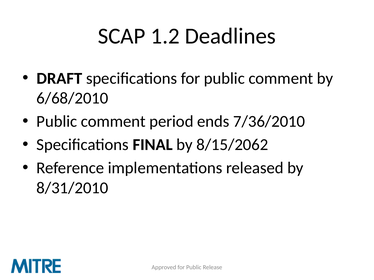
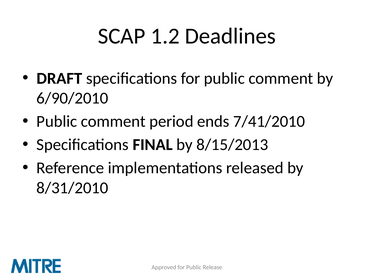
6/68/2010: 6/68/2010 -> 6/90/2010
7/36/2010: 7/36/2010 -> 7/41/2010
8/15/2062: 8/15/2062 -> 8/15/2013
